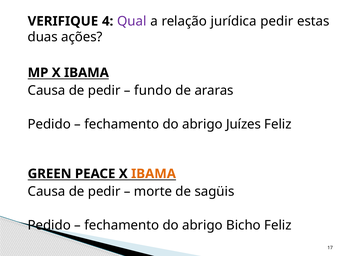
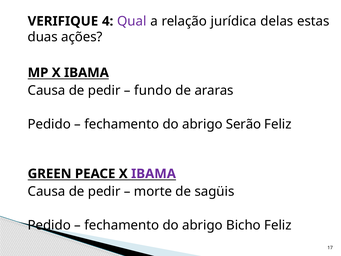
jurídica pedir: pedir -> delas
Juízes: Juízes -> Serão
IBAMA at (154, 174) colour: orange -> purple
